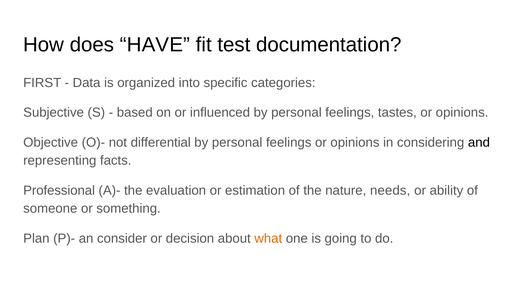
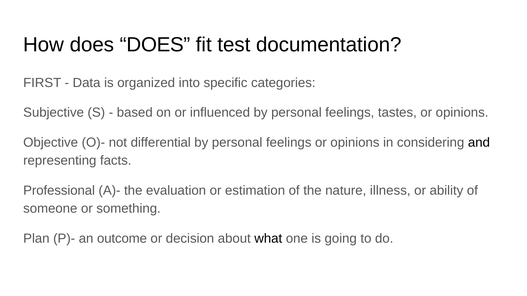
does HAVE: HAVE -> DOES
needs: needs -> illness
consider: consider -> outcome
what colour: orange -> black
